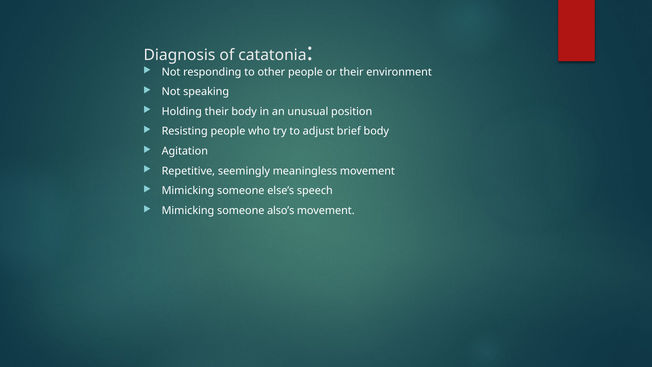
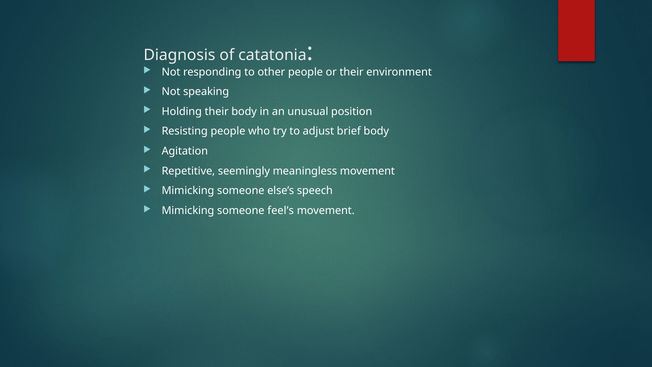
also’s: also’s -> feel’s
